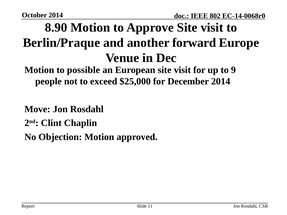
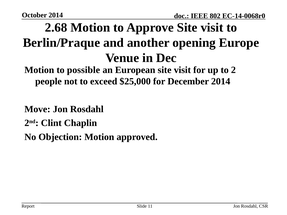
8.90: 8.90 -> 2.68
forward: forward -> opening
9: 9 -> 2
